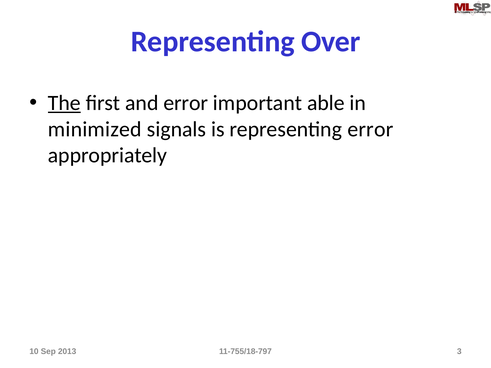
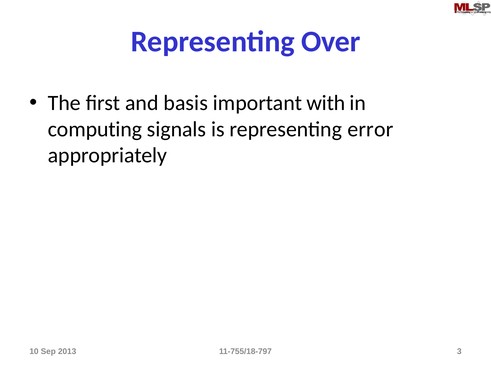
The underline: present -> none
and error: error -> basis
able: able -> with
minimized: minimized -> computing
